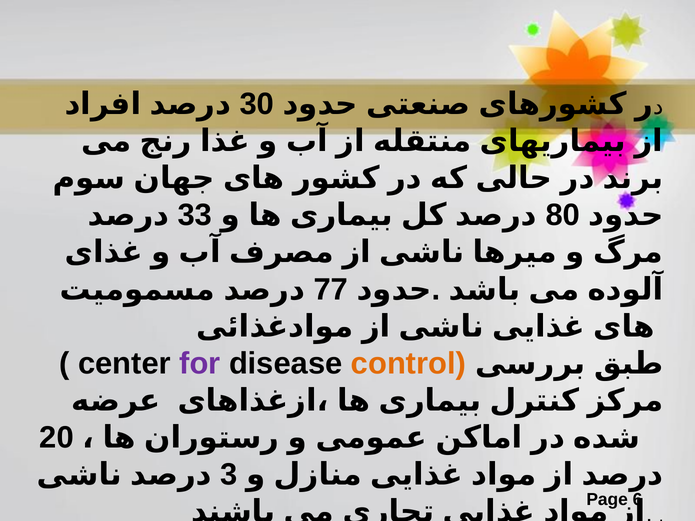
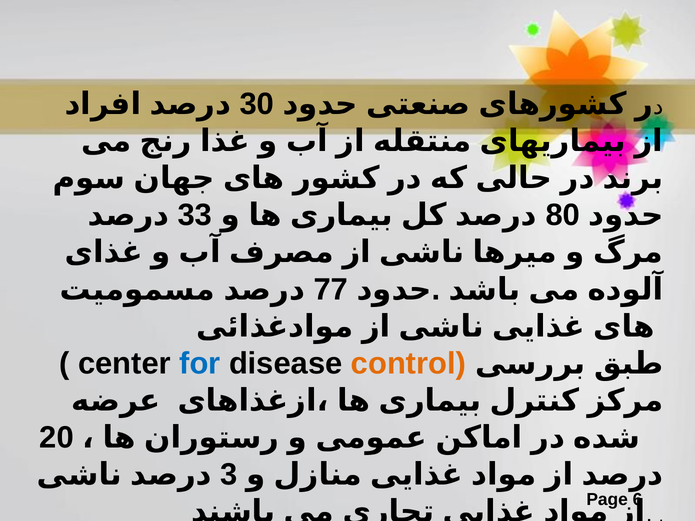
for colour: purple -> blue
